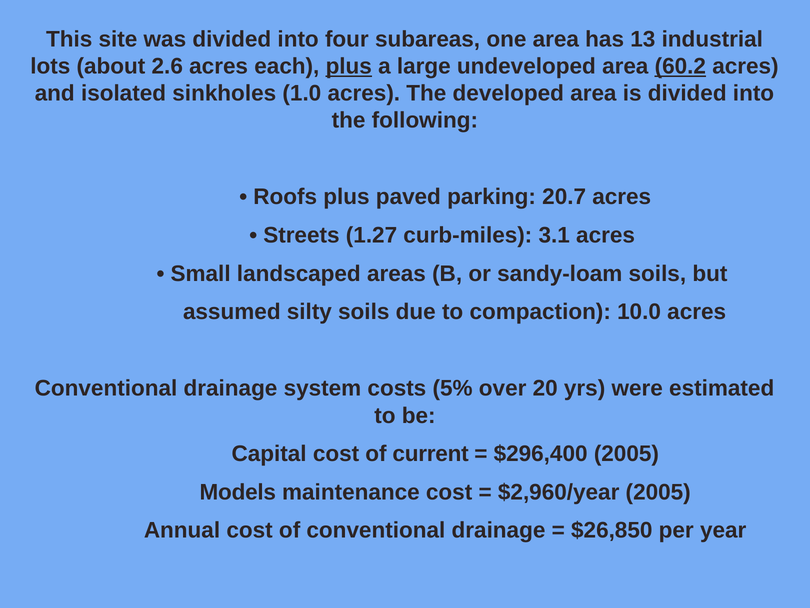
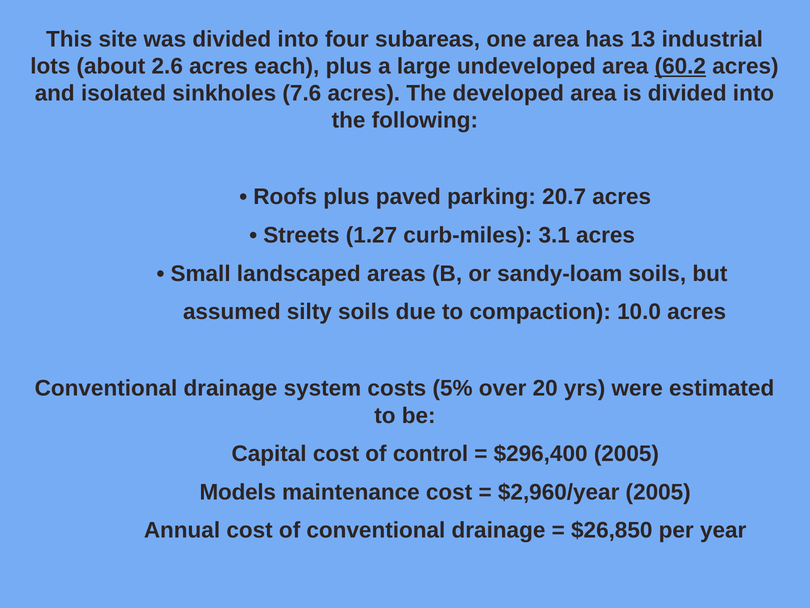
plus at (349, 66) underline: present -> none
1.0: 1.0 -> 7.6
current: current -> control
